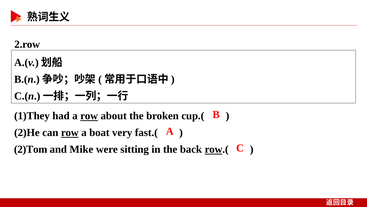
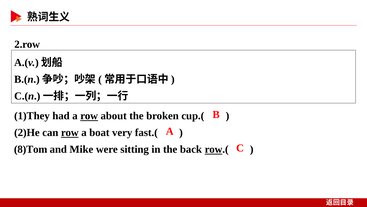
2)Tom: 2)Tom -> 8)Tom
